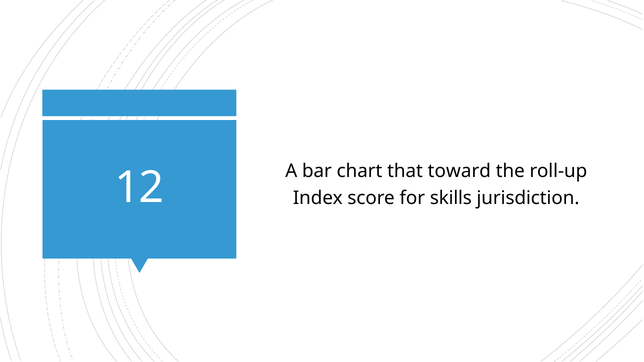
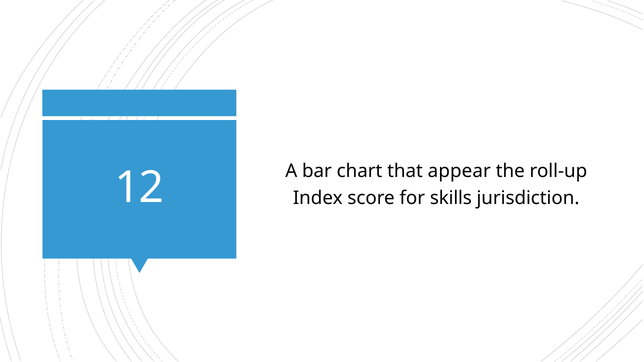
toward: toward -> appear
